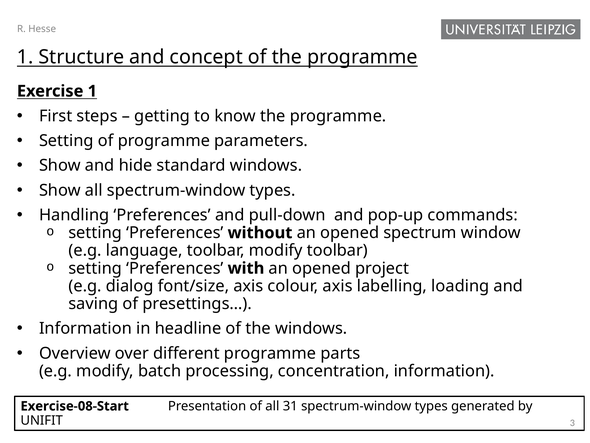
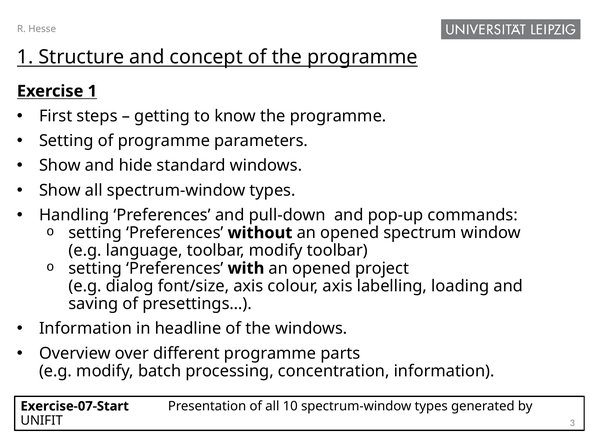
Exercise-08-Start: Exercise-08-Start -> Exercise-07-Start
31: 31 -> 10
